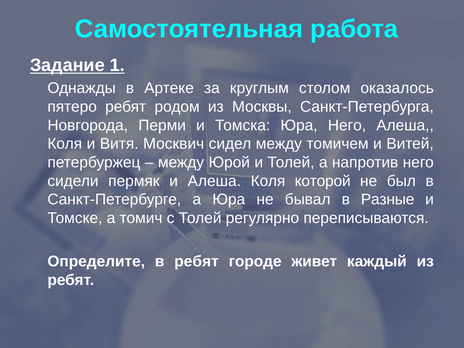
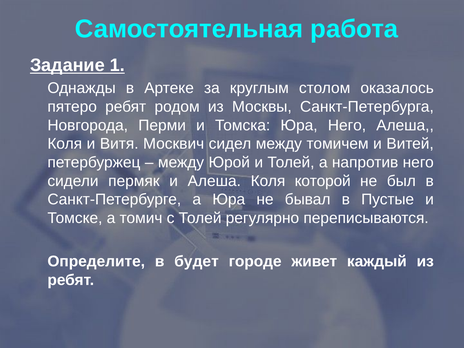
Разные: Разные -> Пустые
в ребят: ребят -> будет
